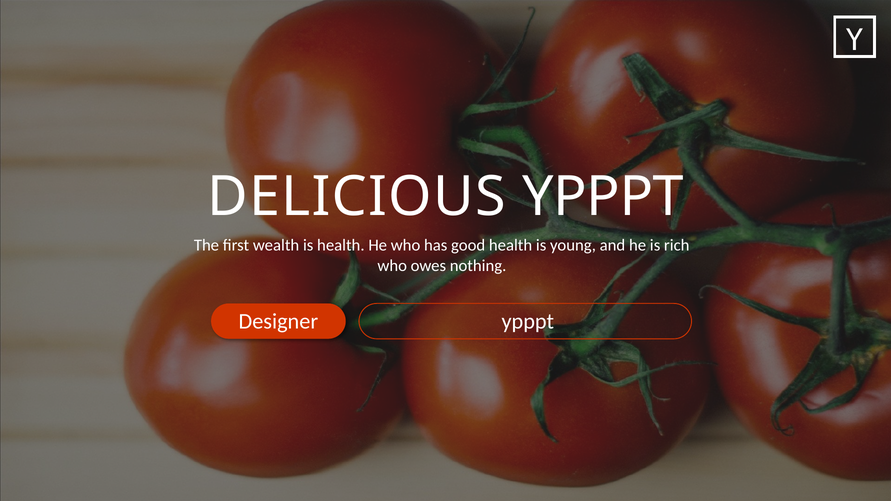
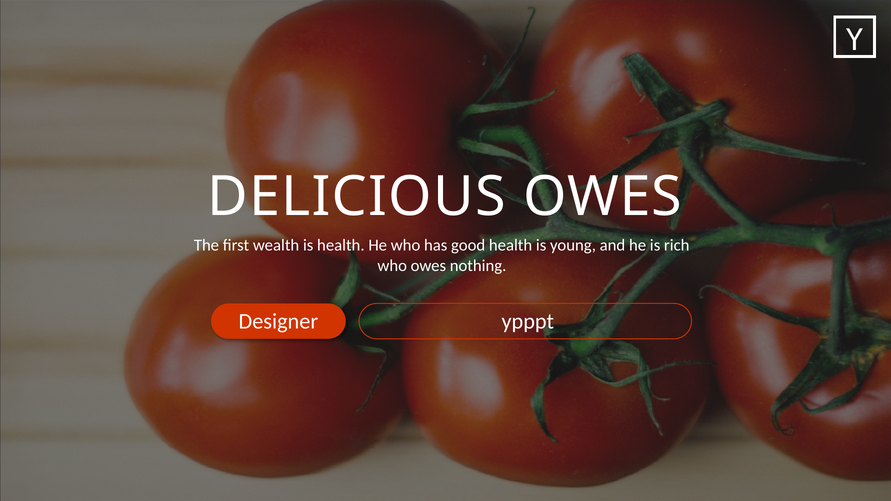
DELICIOUS YPPPT: YPPPT -> OWES
